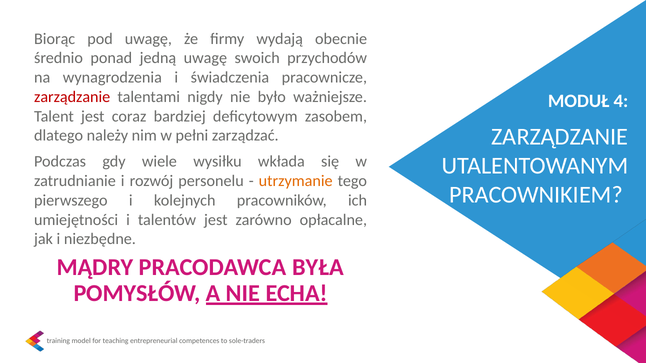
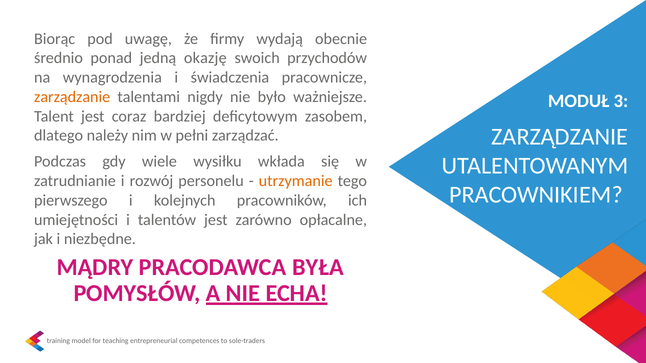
jedną uwagę: uwagę -> okazję
zarządzanie at (72, 97) colour: red -> orange
4: 4 -> 3
